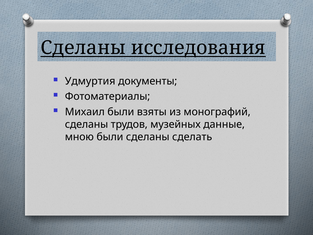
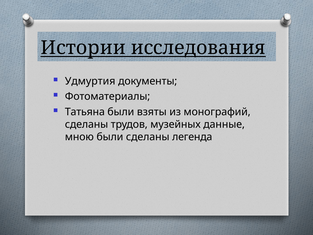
Сделаны at (83, 48): Сделаны -> Истории
Михаил: Михаил -> Татьяна
сделать: сделать -> легенда
